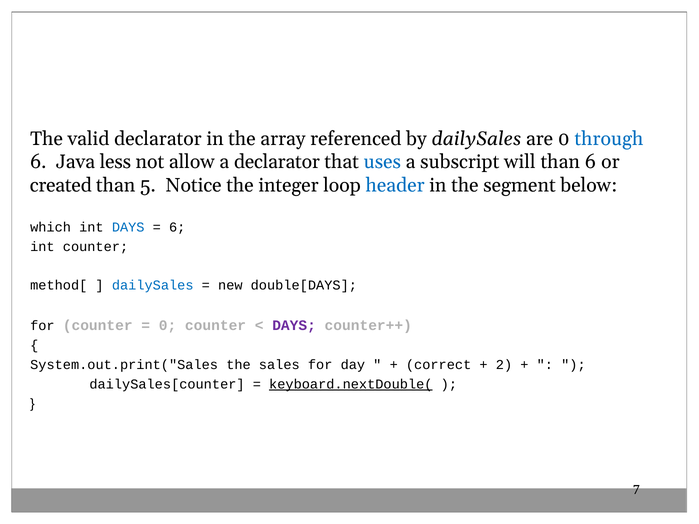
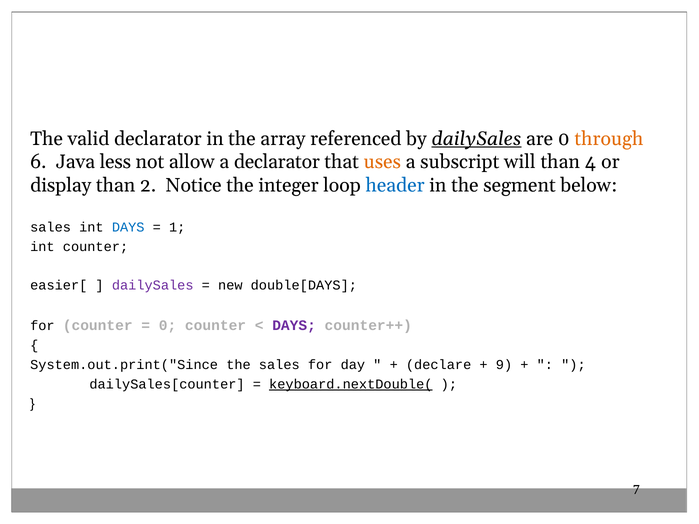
dailySales at (476, 139) underline: none -> present
through colour: blue -> orange
uses colour: blue -> orange
than 6: 6 -> 4
created: created -> display
5: 5 -> 2
which at (51, 227): which -> sales
6 at (177, 227): 6 -> 1
method[: method[ -> easier[
dailySales at (153, 286) colour: blue -> purple
System.out.print("Sales: System.out.print("Sales -> System.out.print("Since
correct: correct -> declare
2: 2 -> 9
